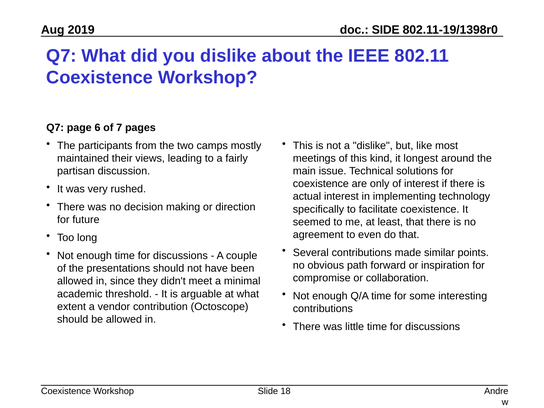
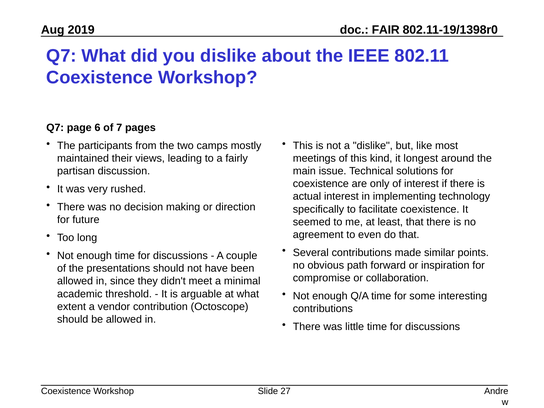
SIDE: SIDE -> FAIR
18: 18 -> 27
